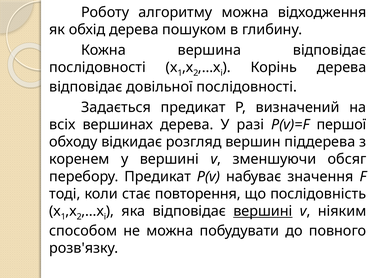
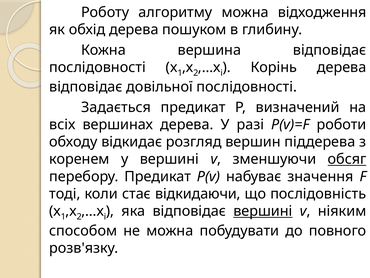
першої: першої -> роботи
обсяг underline: none -> present
повторення: повторення -> відкидаючи
